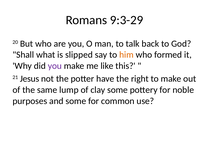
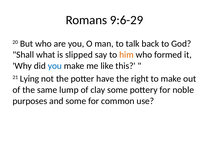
9:3-29: 9:3-29 -> 9:6-29
you at (55, 66) colour: purple -> blue
Jesus: Jesus -> Lying
